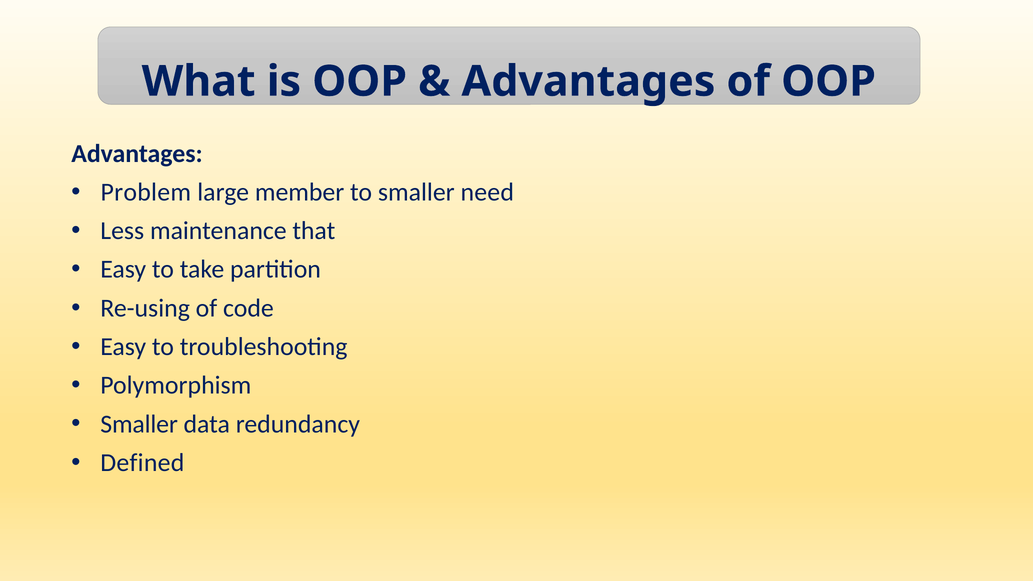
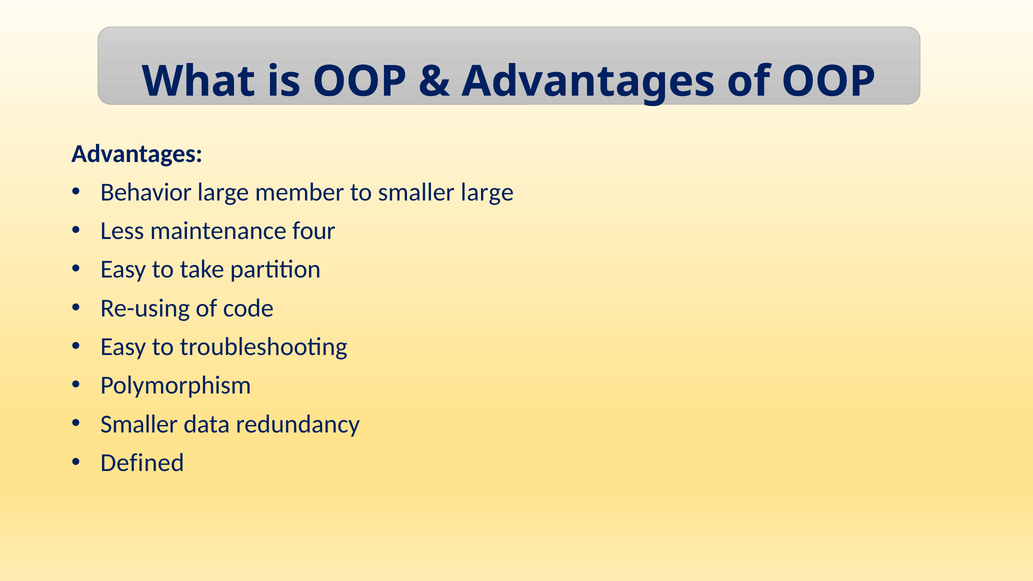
Problem: Problem -> Behavior
smaller need: need -> large
that: that -> four
